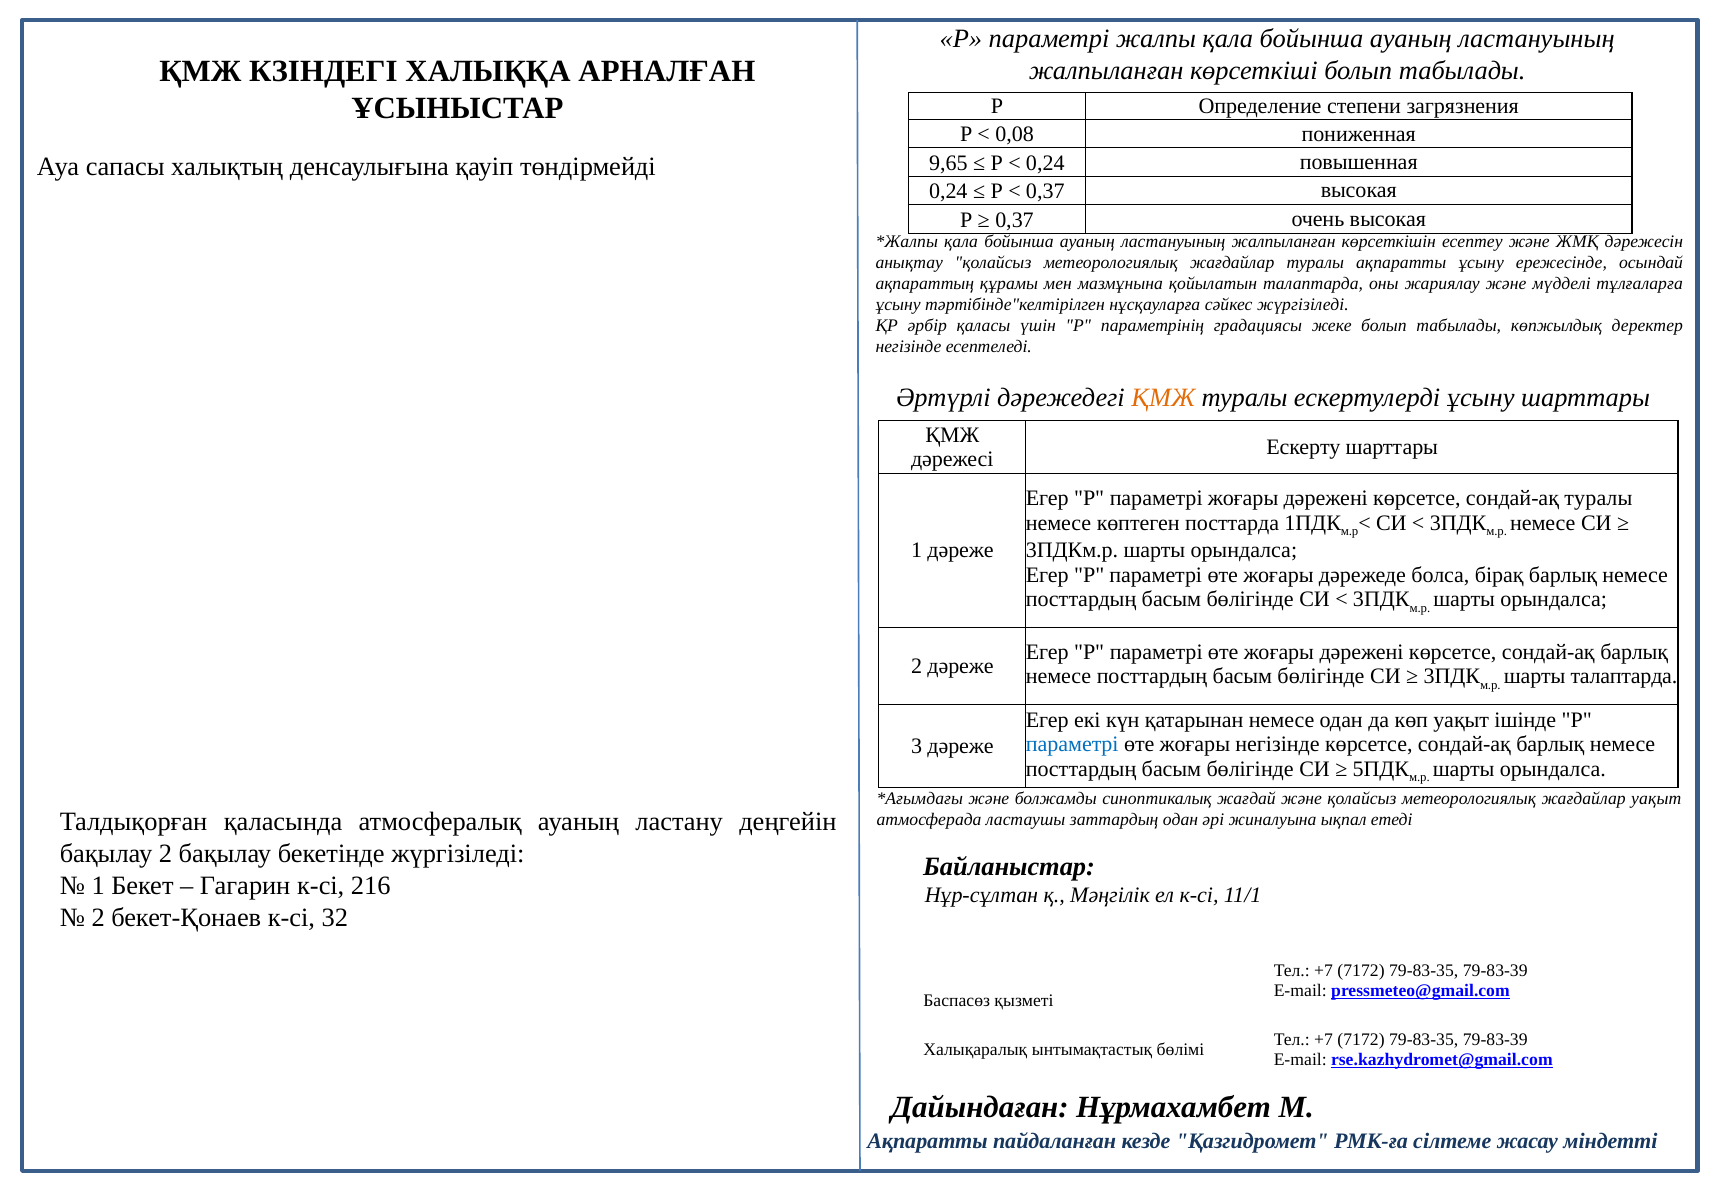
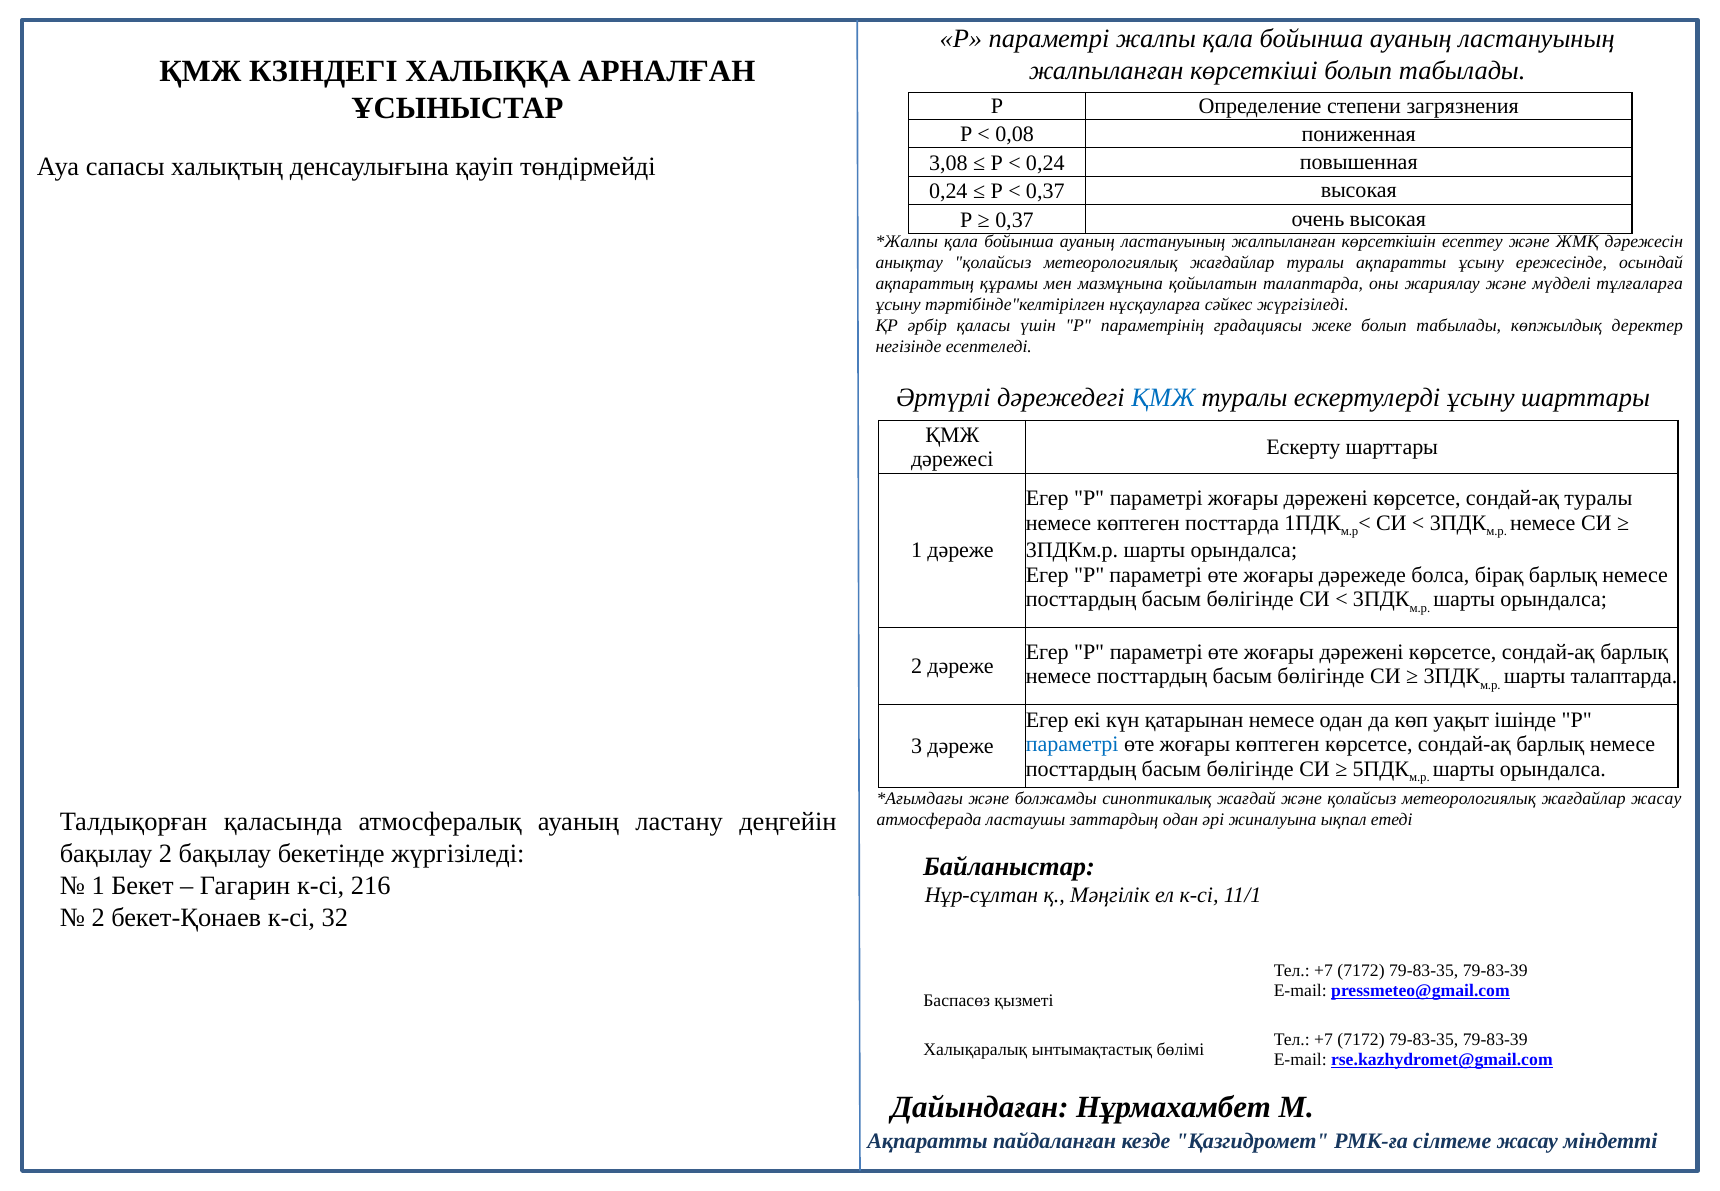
9,65: 9,65 -> 3,08
ҚМЖ at (1163, 398) colour: orange -> blue
жоғары негізінде: негізінде -> көптеген
жағдайлар уақыт: уақыт -> жасау
